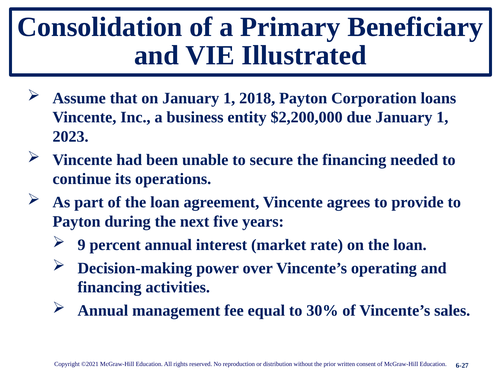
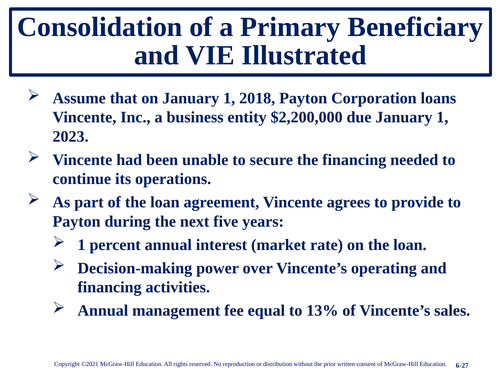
9 at (82, 245): 9 -> 1
30%: 30% -> 13%
